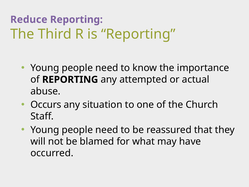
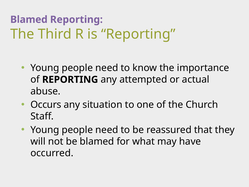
Reduce at (29, 20): Reduce -> Blamed
